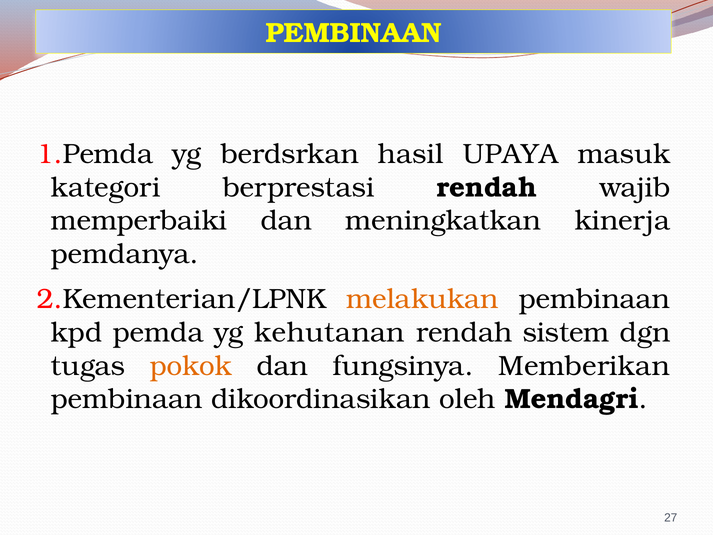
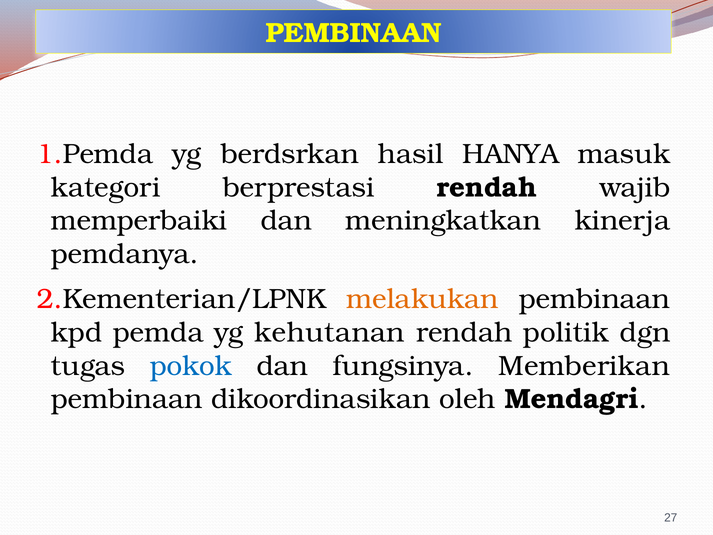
UPAYA: UPAYA -> HANYA
sistem: sistem -> politik
pokok colour: orange -> blue
